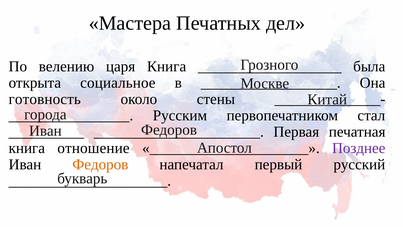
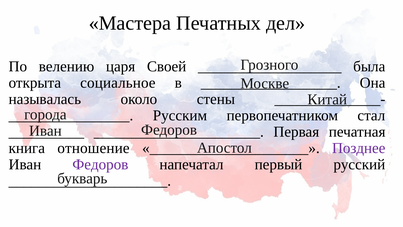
царя Книга: Книга -> Своей
готовность: готовность -> называлась
Федоров at (100, 164) colour: orange -> purple
